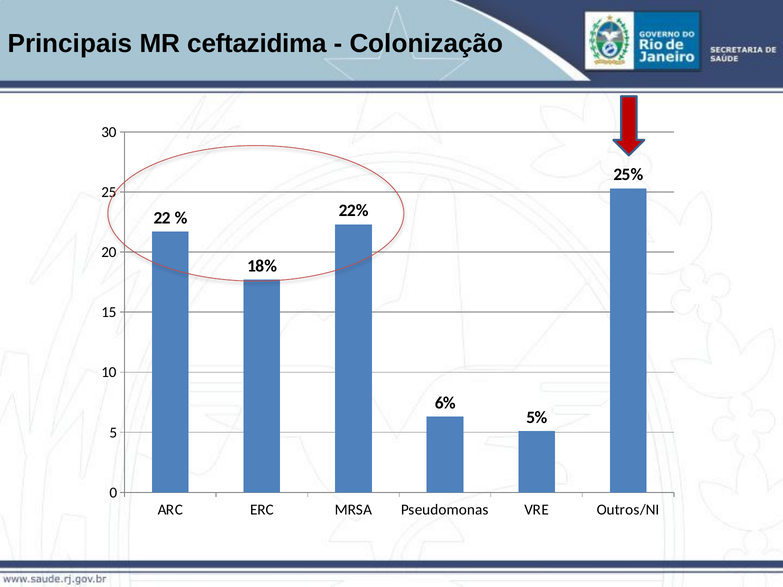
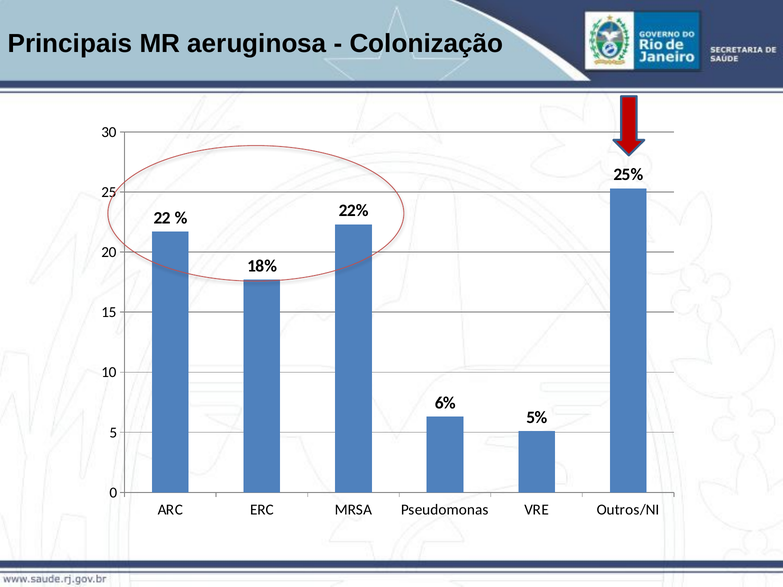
ceftazidima: ceftazidima -> aeruginosa
